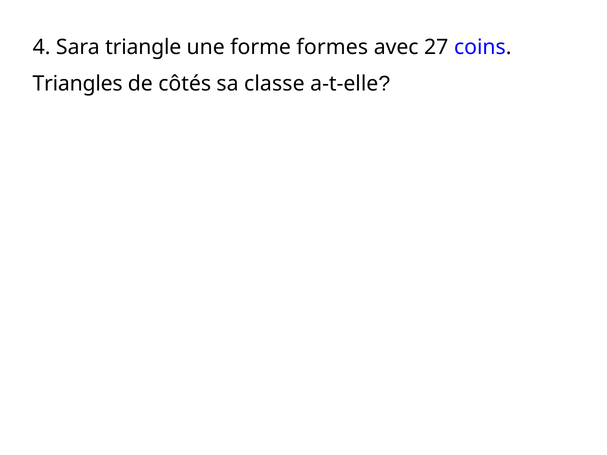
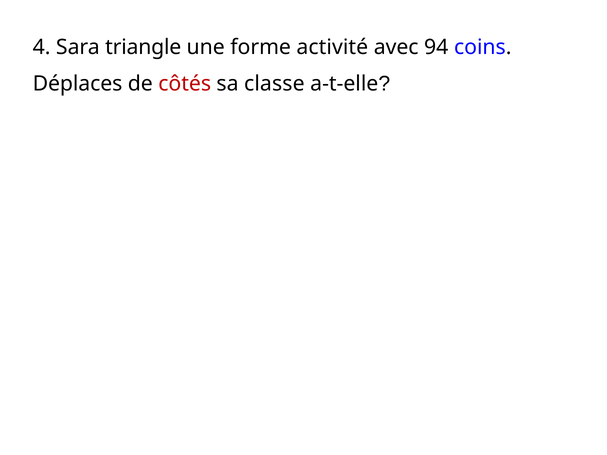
formes: formes -> activité
27: 27 -> 94
Triangles: Triangles -> Déplaces
côtés colour: black -> red
